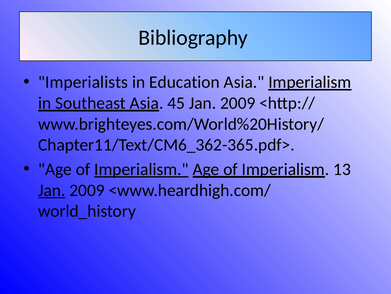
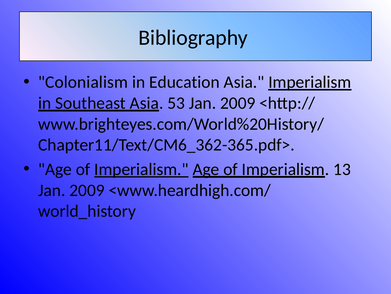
Imperialists: Imperialists -> Colonialism
45: 45 -> 53
Jan at (52, 190) underline: present -> none
